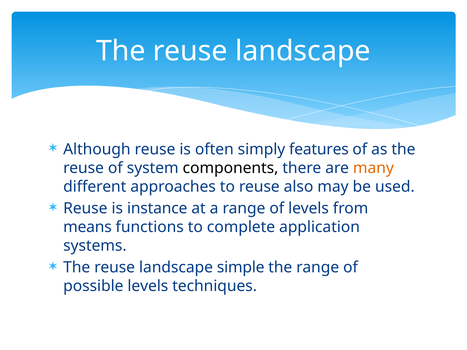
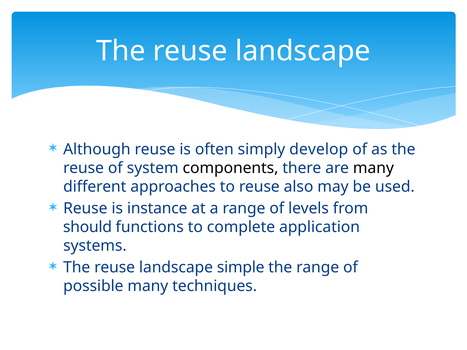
features: features -> develop
many at (373, 168) colour: orange -> black
means: means -> should
possible levels: levels -> many
